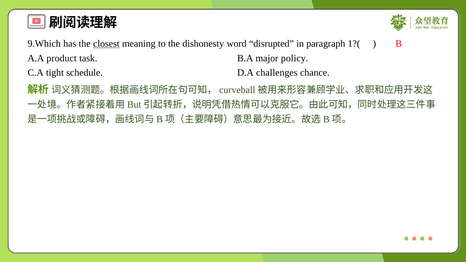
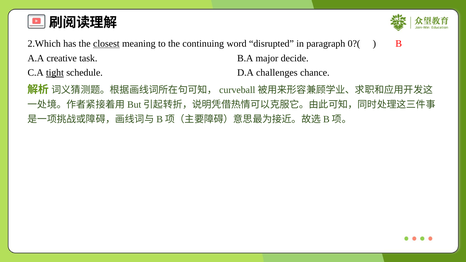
9.Which: 9.Which -> 2.Which
dishonesty: dishonesty -> continuing
1?(: 1?( -> 0?(
product: product -> creative
policy: policy -> decide
tight underline: none -> present
